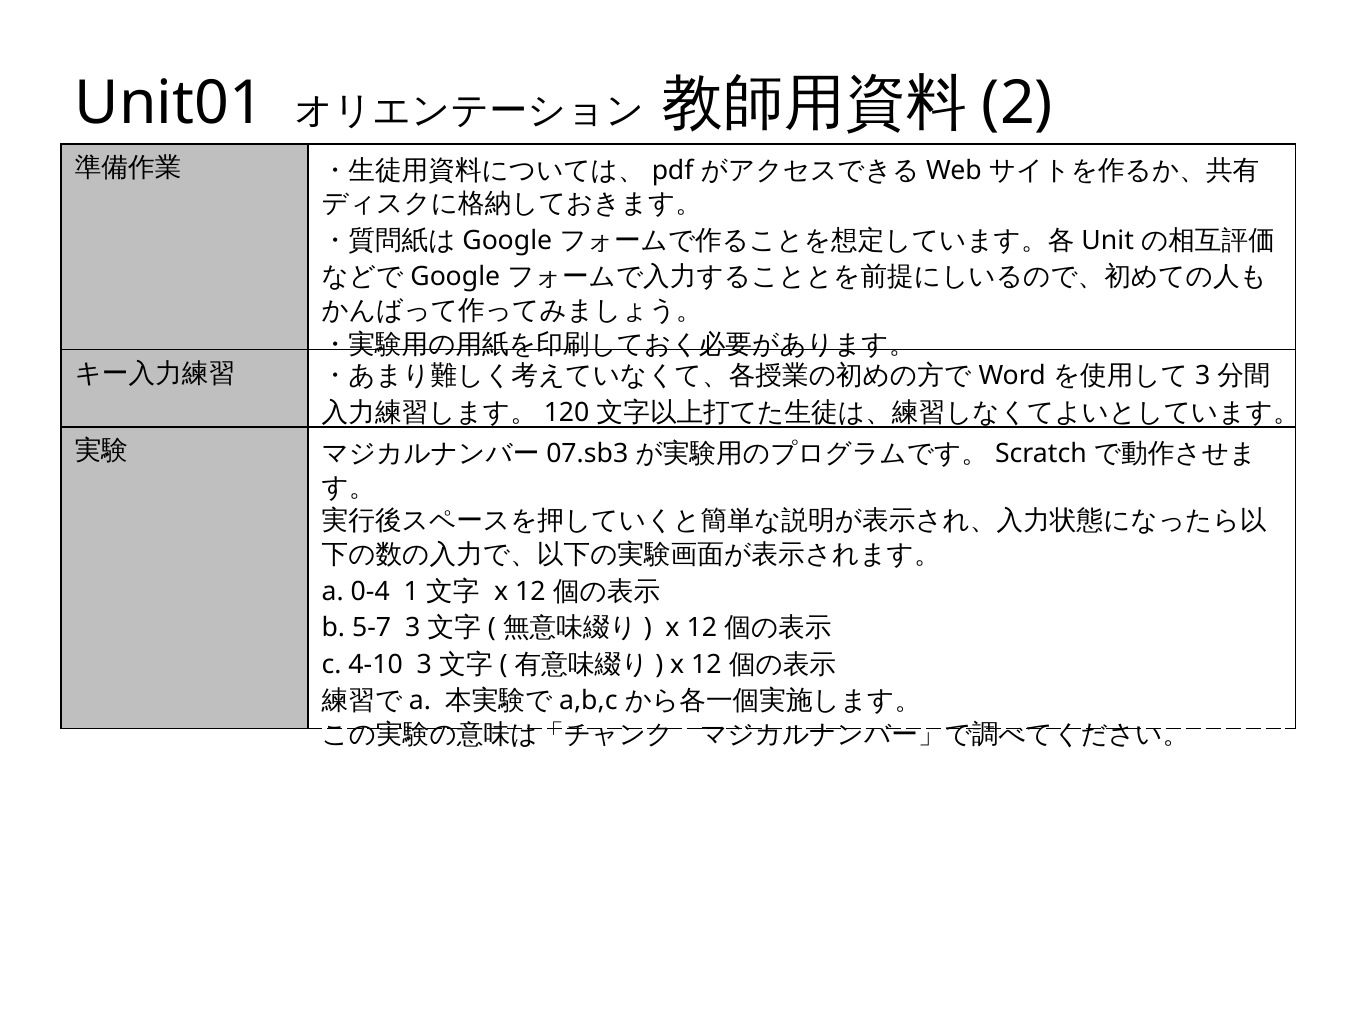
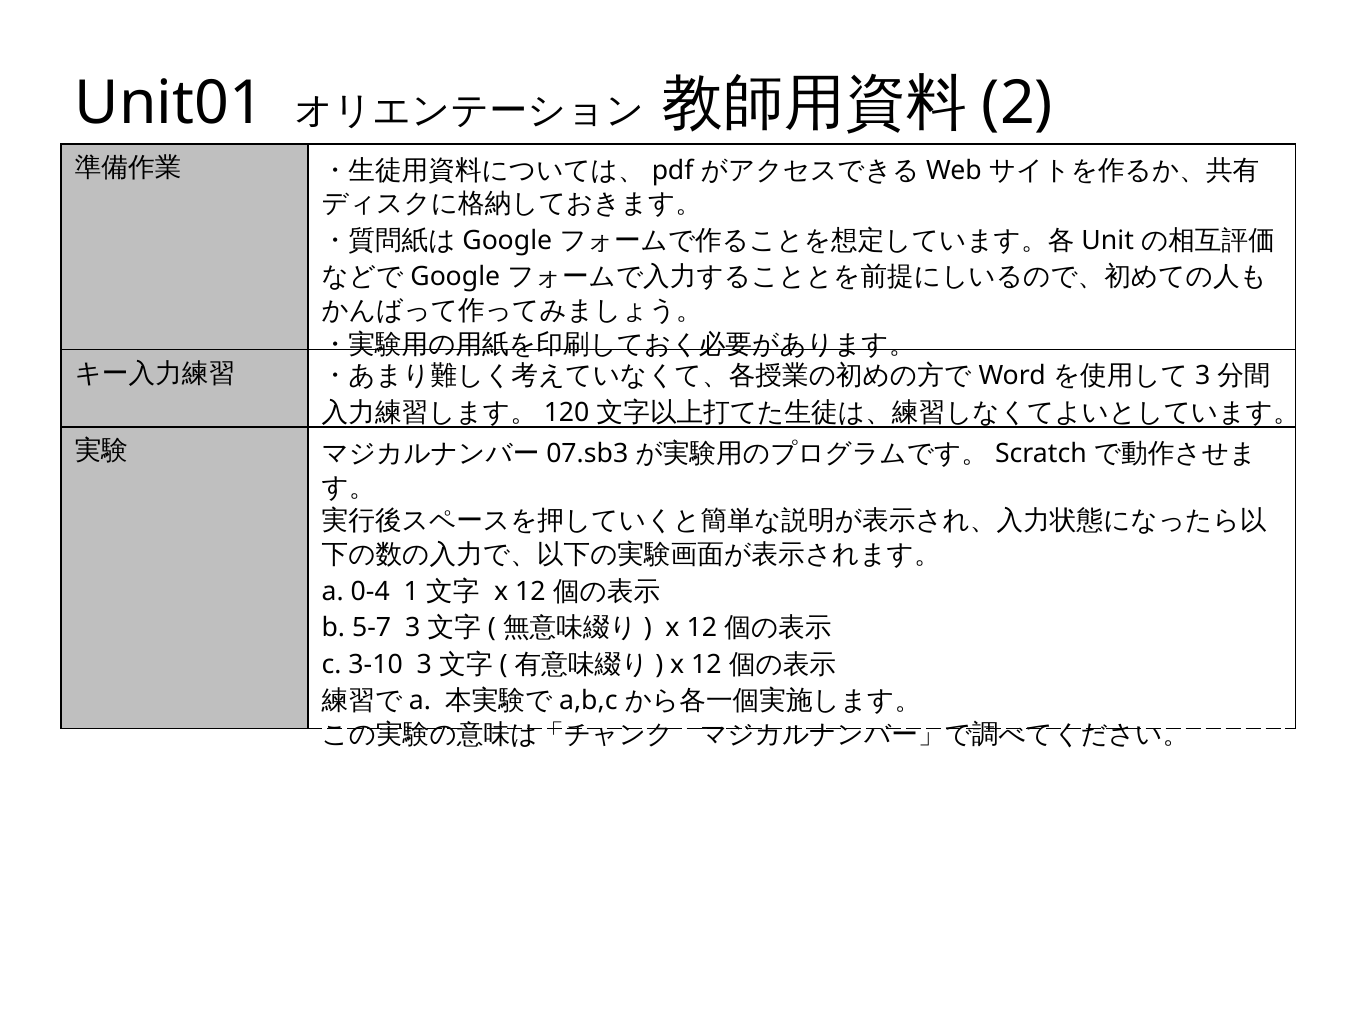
4-10: 4-10 -> 3-10
